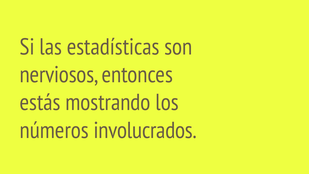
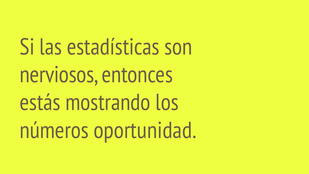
involucrados: involucrados -> oportunidad
